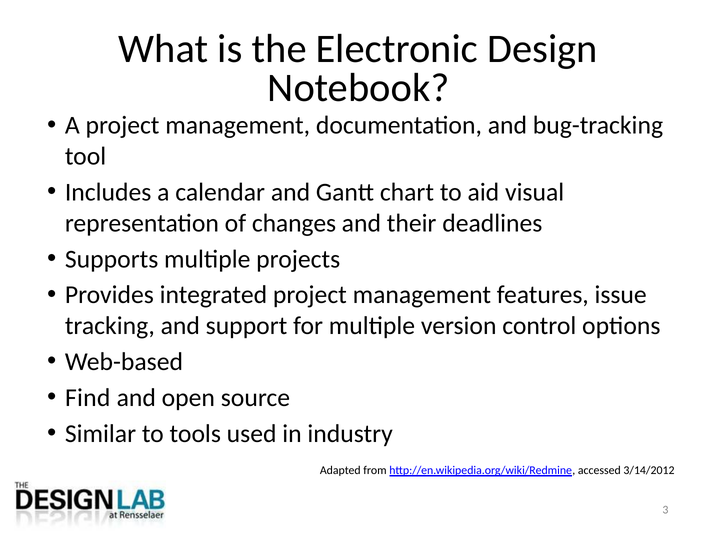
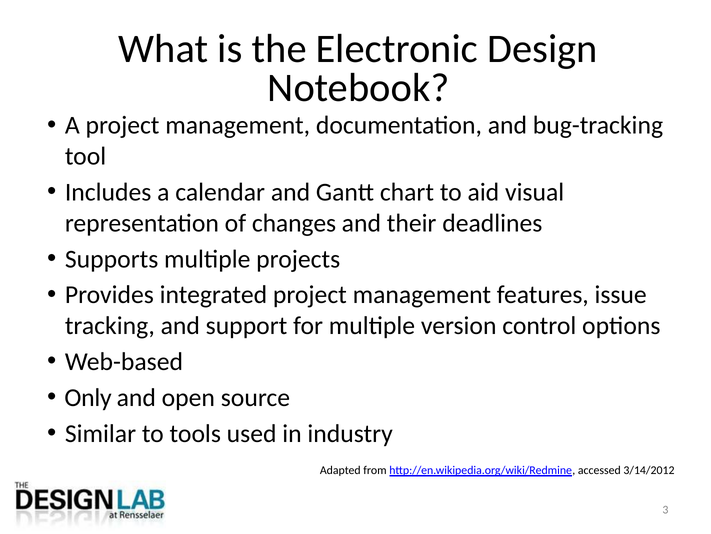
Find: Find -> Only
